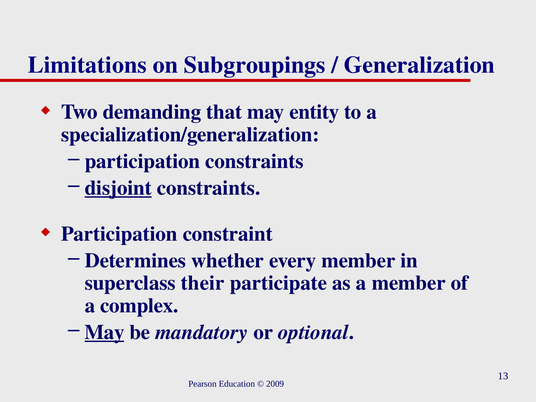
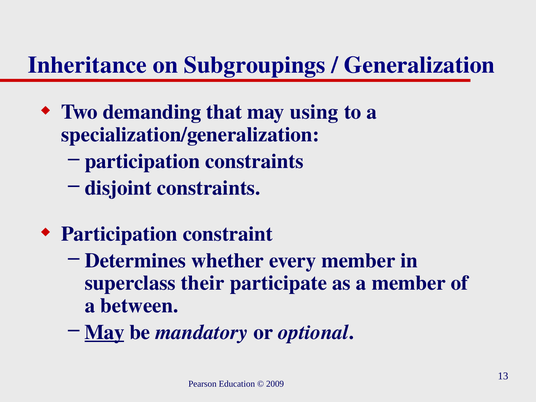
Limitations: Limitations -> Inheritance
entity: entity -> using
disjoint underline: present -> none
complex: complex -> between
